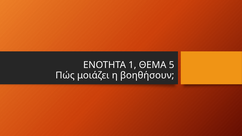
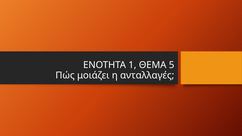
βοηθήσουν: βοηθήσουν -> ανταλλαγές
